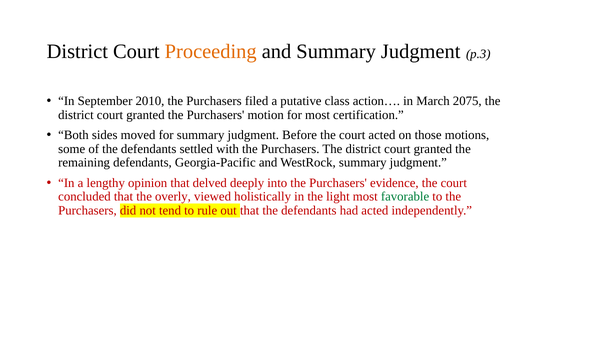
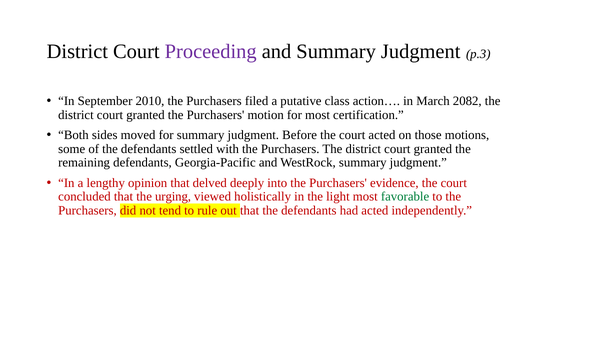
Proceeding colour: orange -> purple
2075: 2075 -> 2082
overly: overly -> urging
